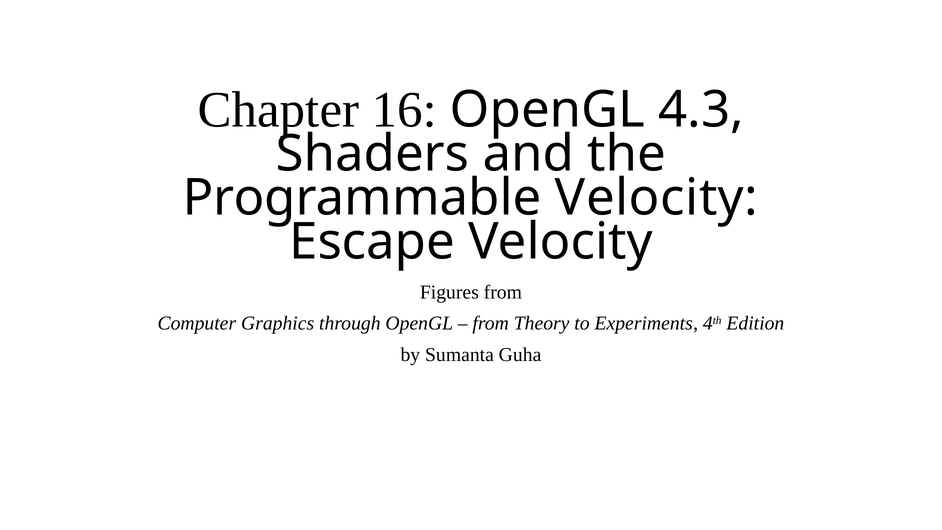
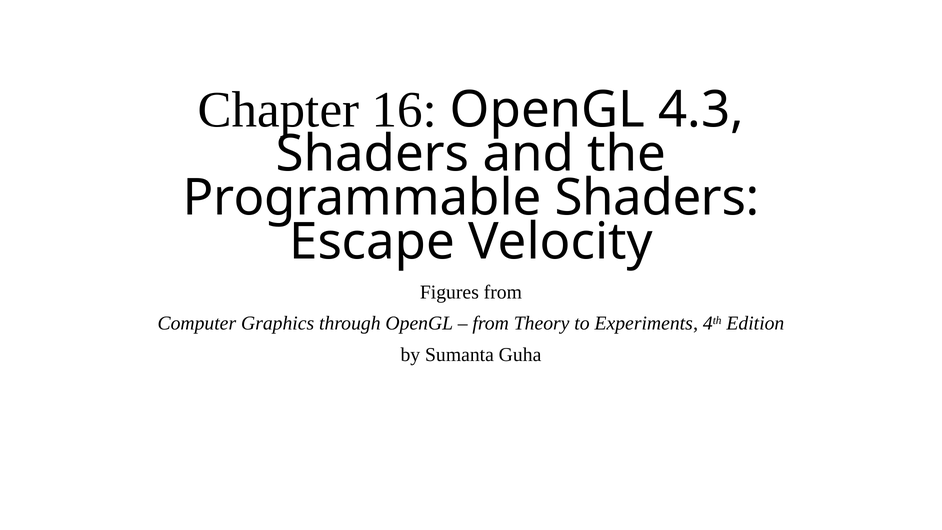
Programmable Velocity: Velocity -> Shaders
